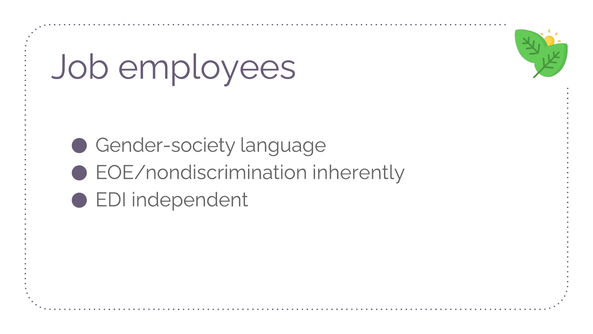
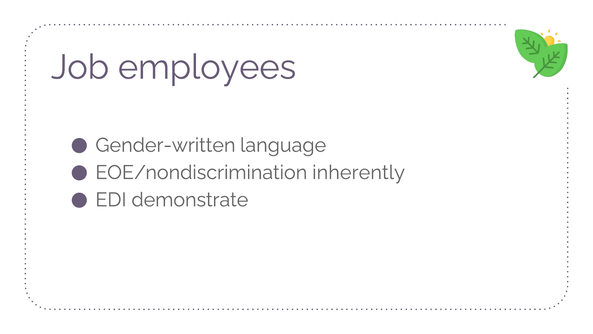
Gender-society: Gender-society -> Gender-written
independent: independent -> demonstrate
